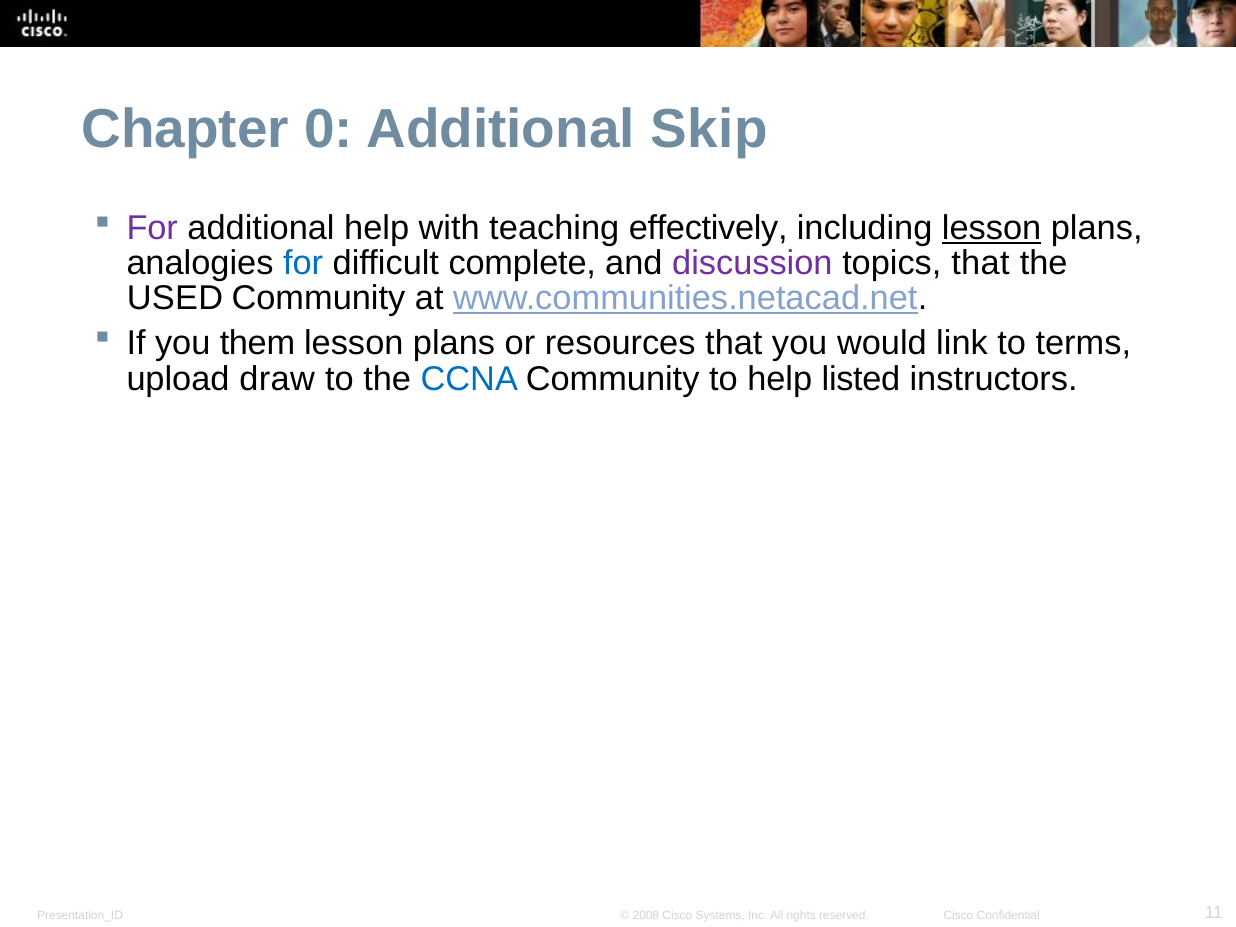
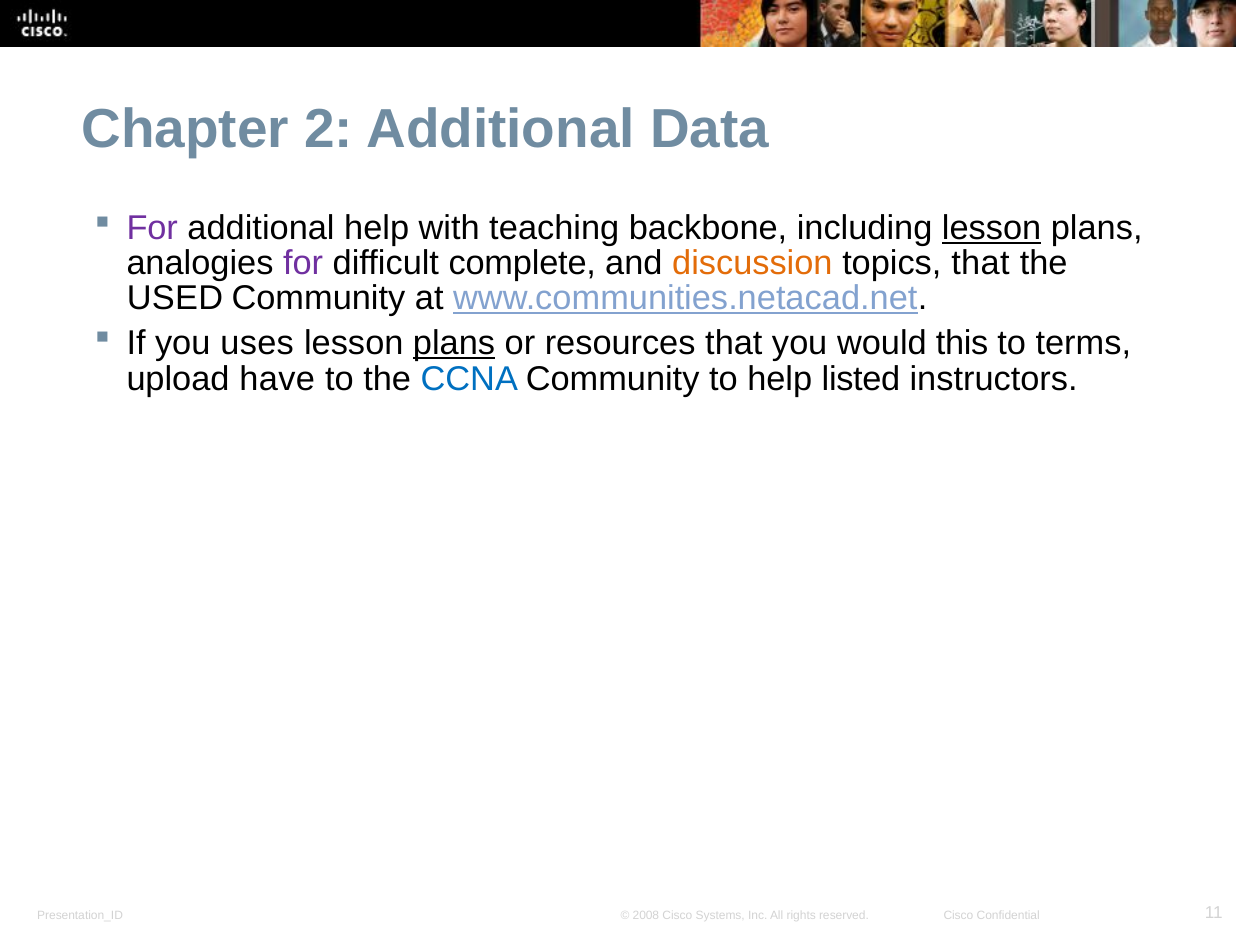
0: 0 -> 2
Skip: Skip -> Data
effectively: effectively -> backbone
for at (303, 263) colour: blue -> purple
discussion colour: purple -> orange
them: them -> uses
plans at (454, 344) underline: none -> present
link: link -> this
draw: draw -> have
